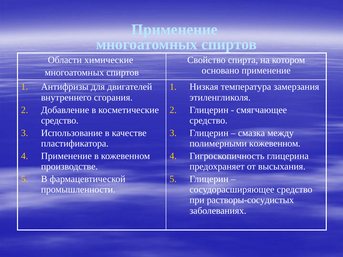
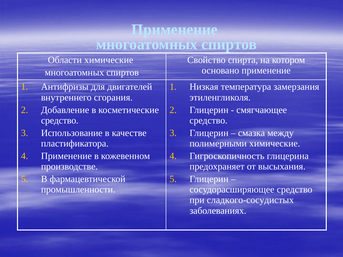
полимерными кожевенном: кожевенном -> химические
растворы-сосудистых: растворы-сосудистых -> сладкого-сосудистых
